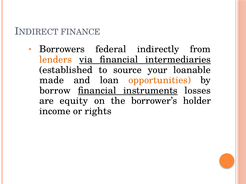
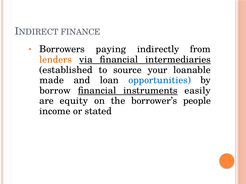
federal: federal -> paying
opportunities colour: orange -> blue
losses: losses -> easily
holder: holder -> people
rights: rights -> stated
